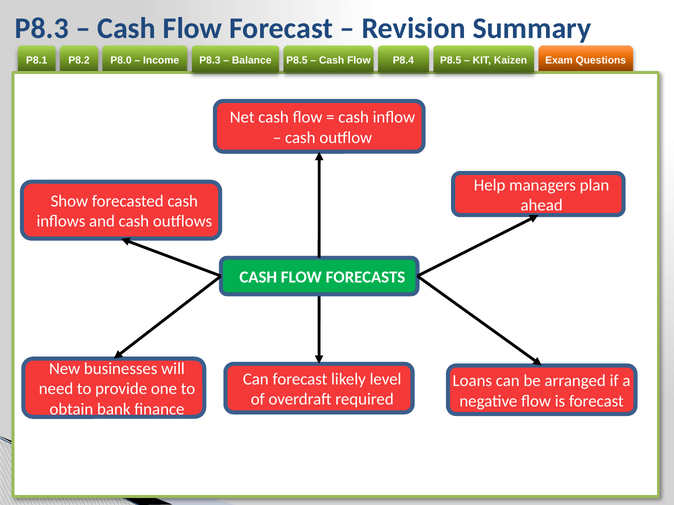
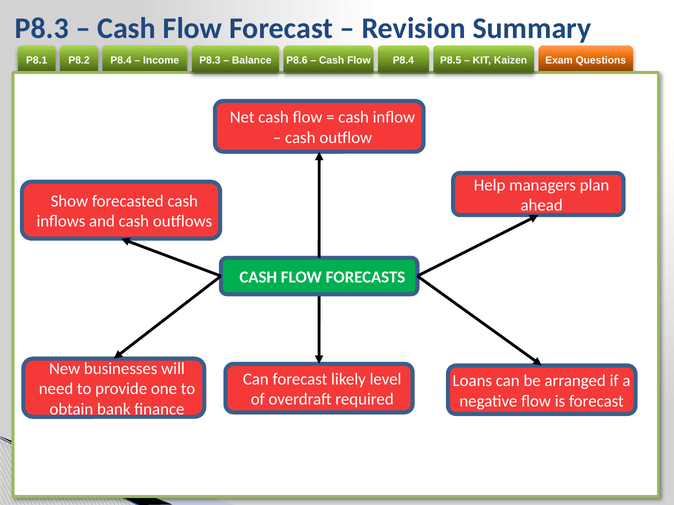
P8.0 at (121, 60): P8.0 -> P8.4
P8.5 at (297, 60): P8.5 -> P8.6
